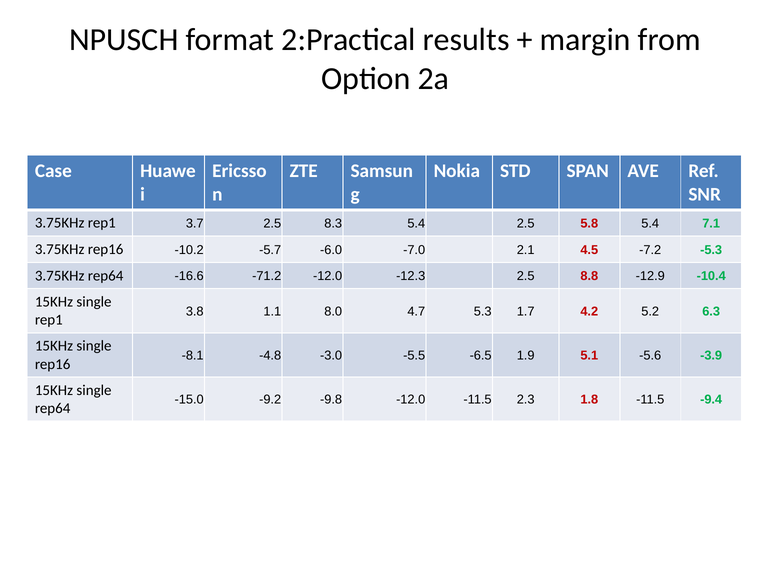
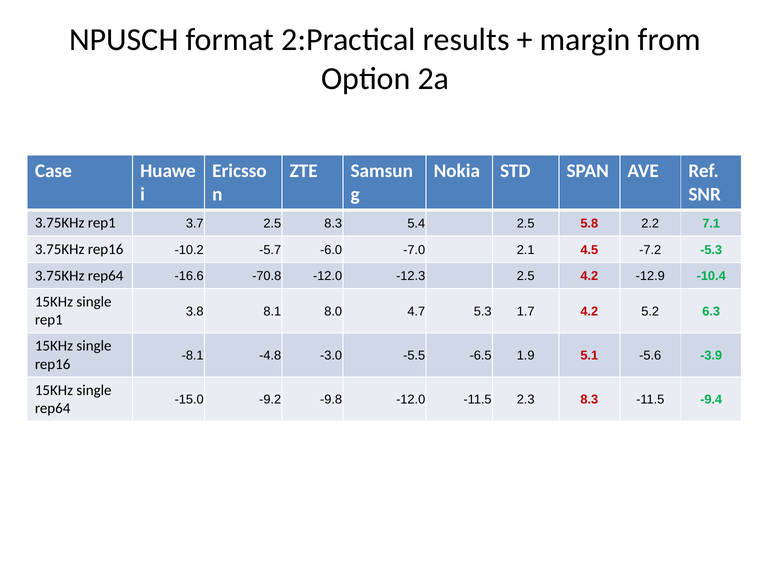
5.8 5.4: 5.4 -> 2.2
-71.2: -71.2 -> -70.8
2.5 8.8: 8.8 -> 4.2
1.1: 1.1 -> 8.1
2.3 1.8: 1.8 -> 8.3
